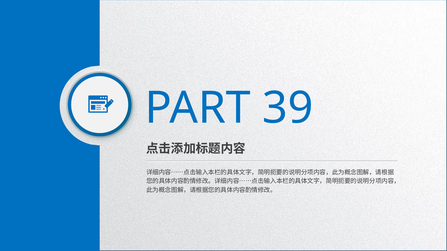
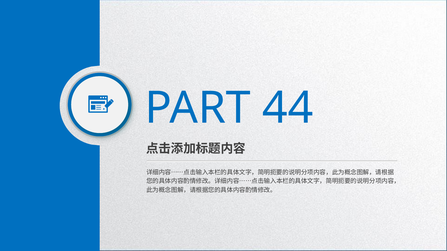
39: 39 -> 44
